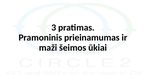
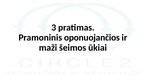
prieinamumas: prieinamumas -> oponuojančios
